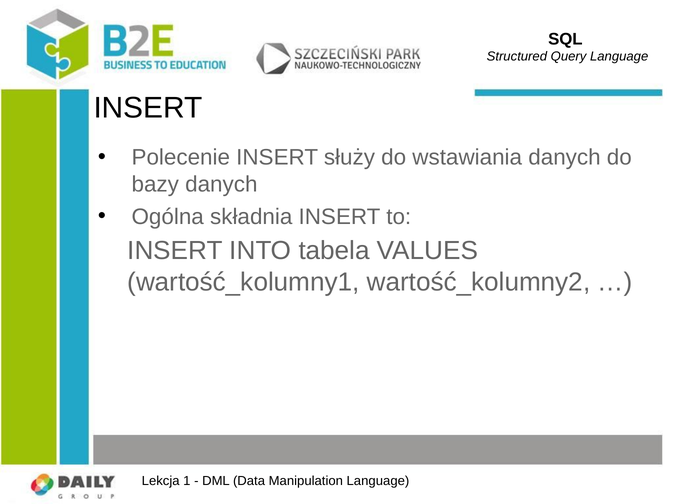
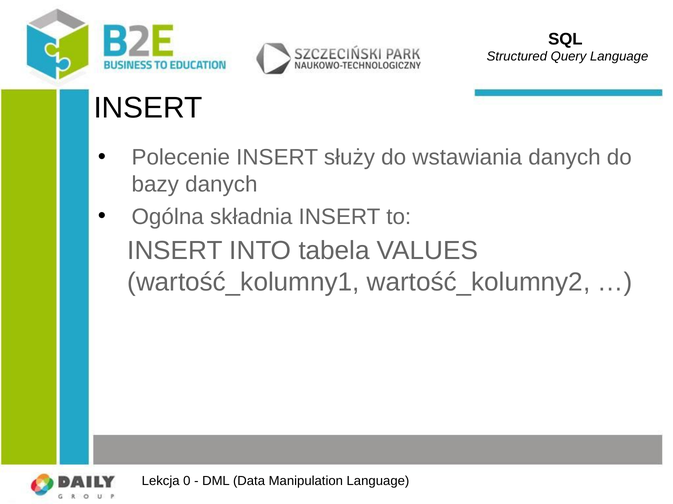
1: 1 -> 0
